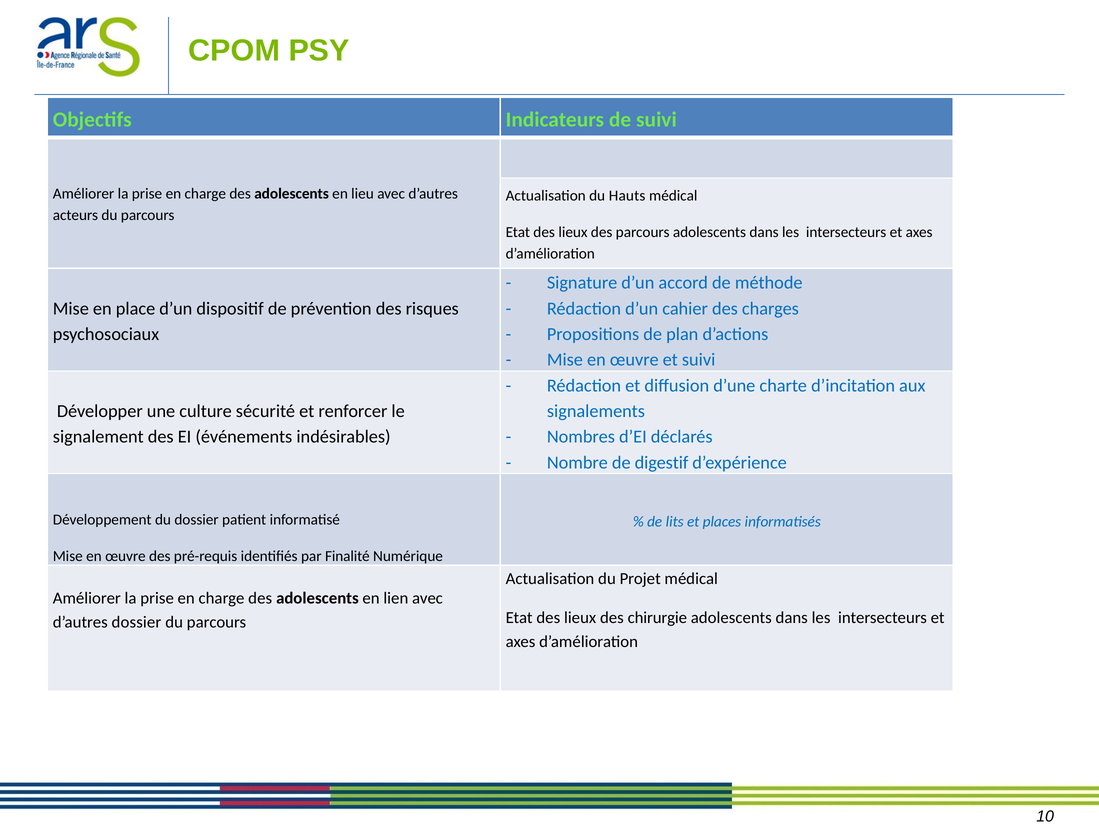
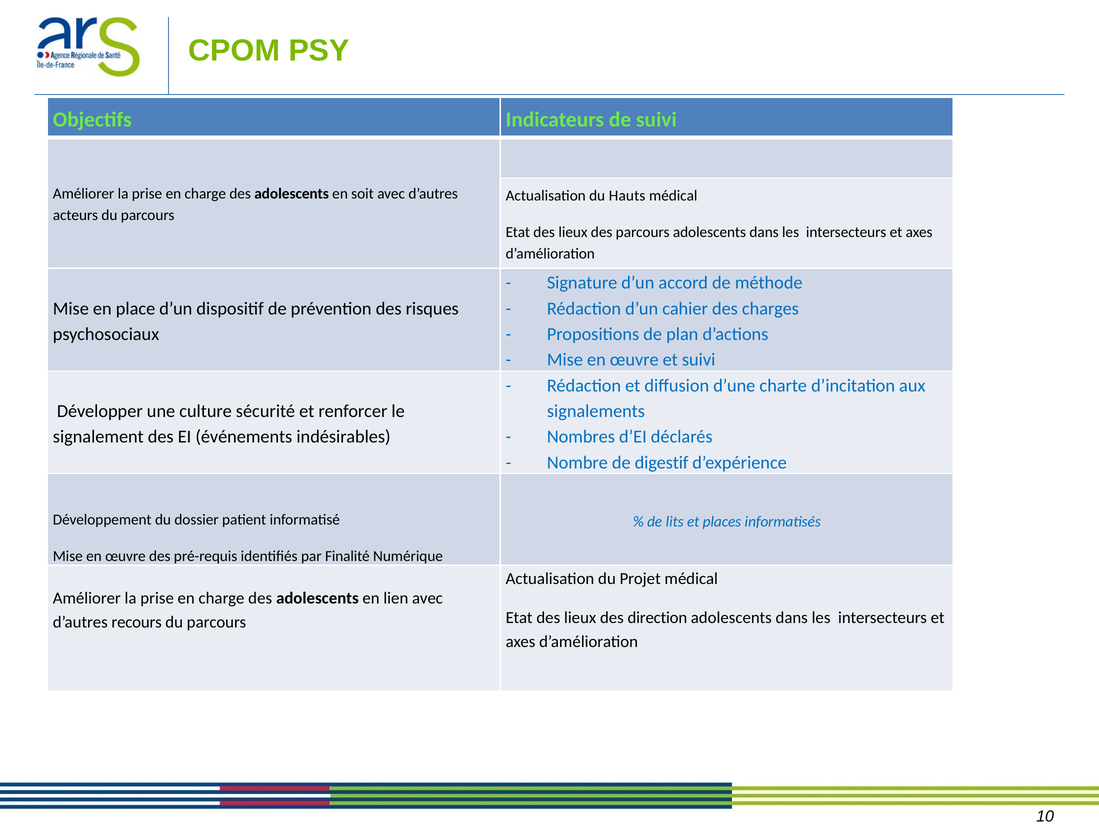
lieu: lieu -> soit
chirurgie: chirurgie -> direction
d’autres dossier: dossier -> recours
